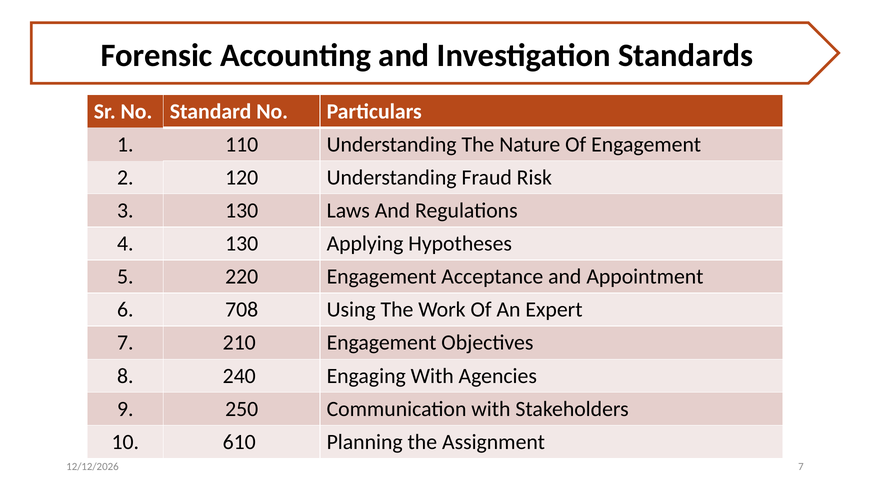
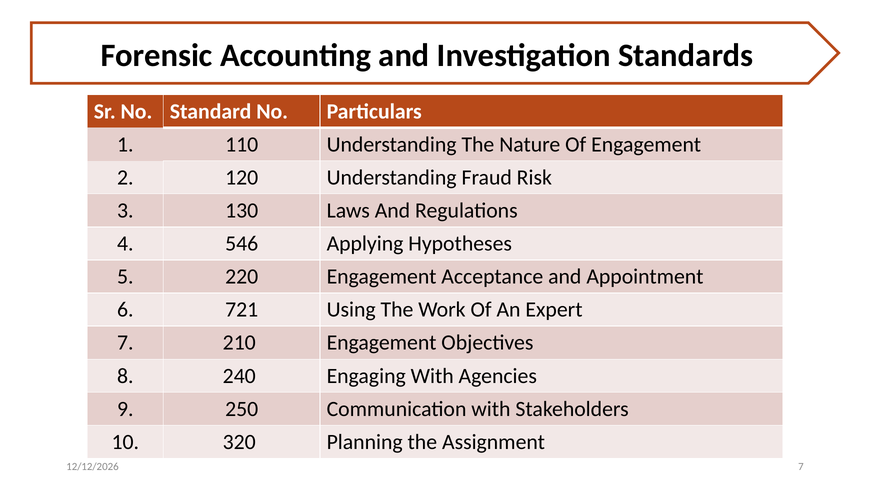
4 130: 130 -> 546
708: 708 -> 721
610: 610 -> 320
